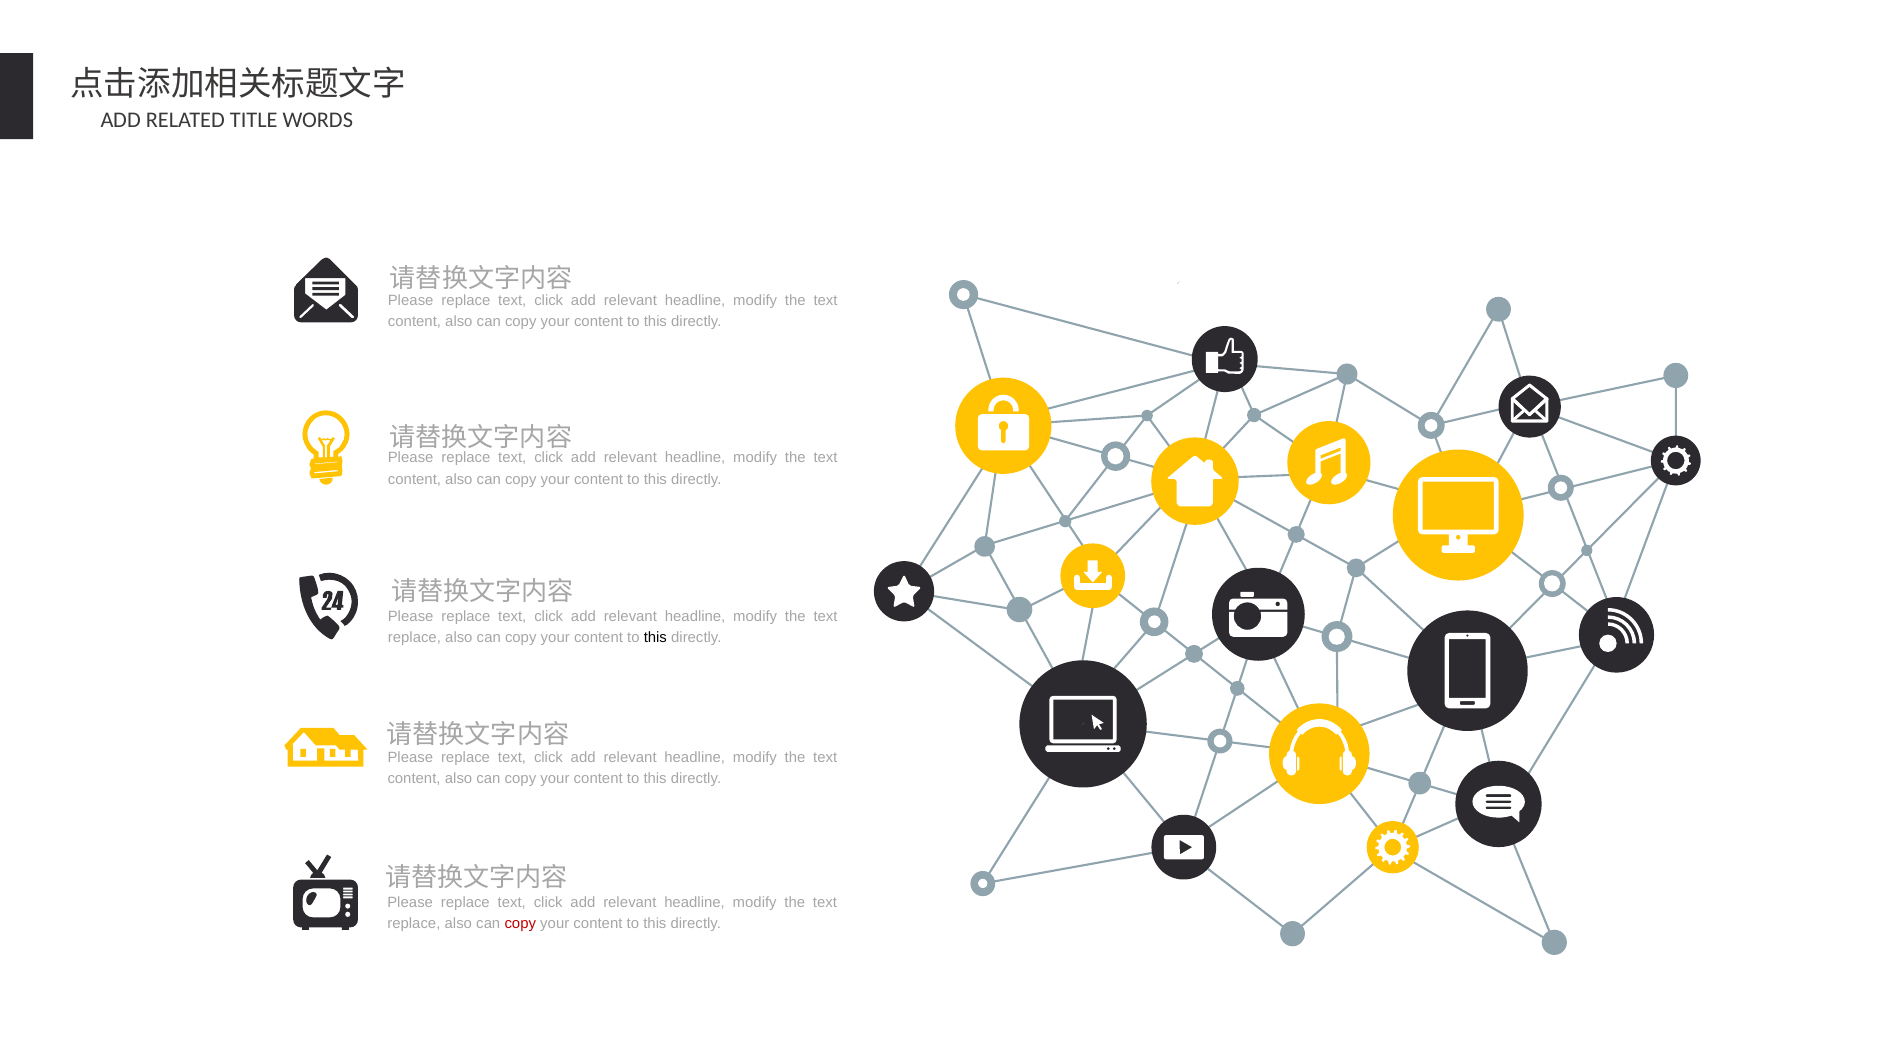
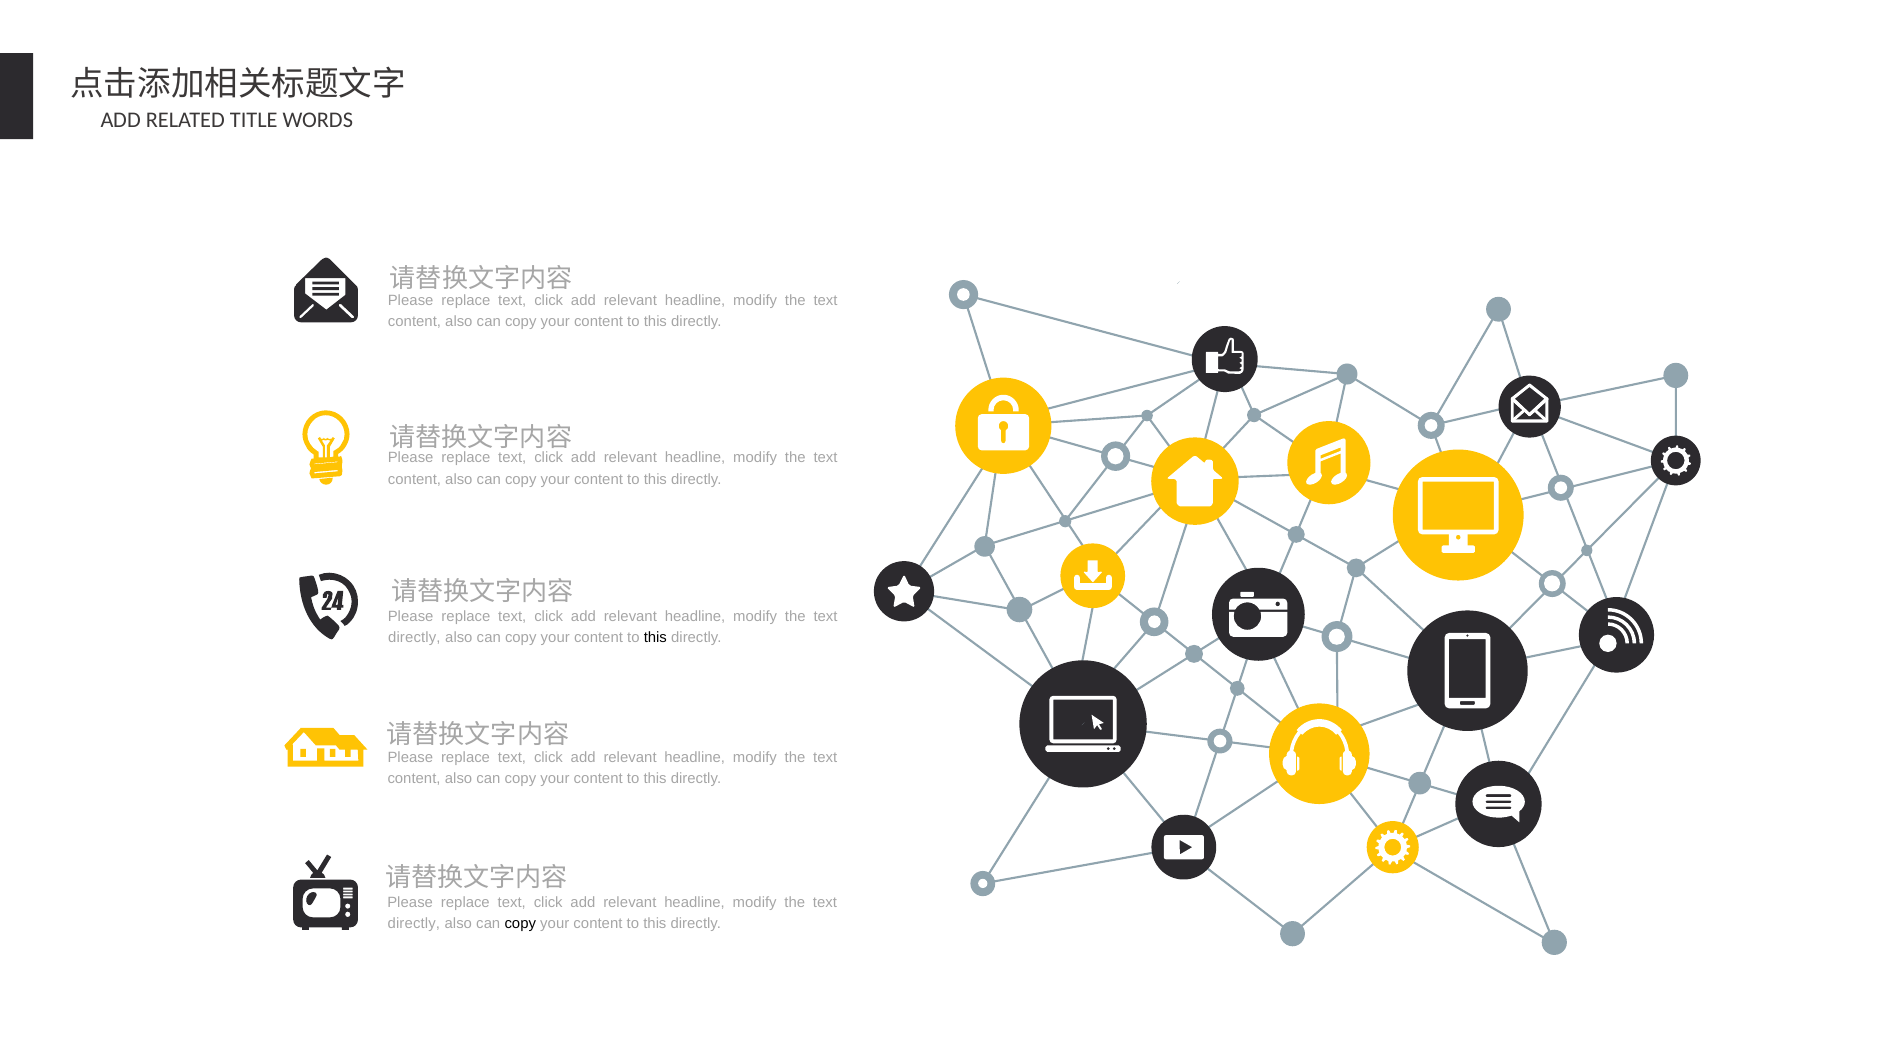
replace at (414, 638): replace -> directly
replace at (414, 924): replace -> directly
copy at (520, 924) colour: red -> black
